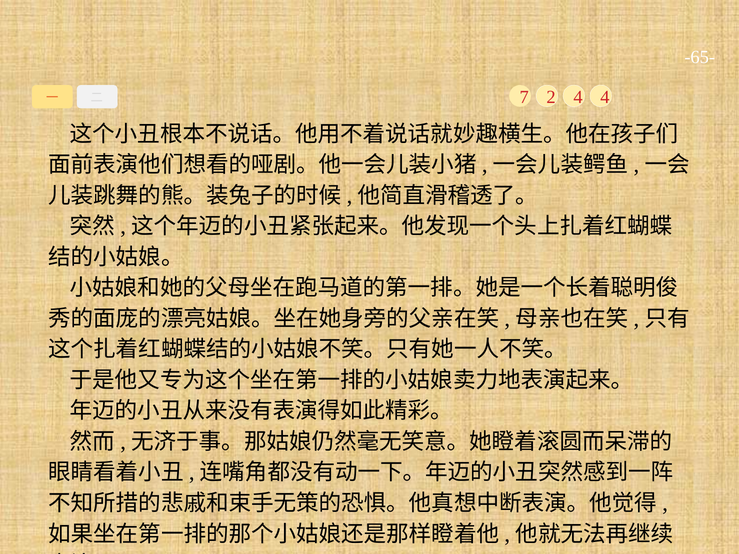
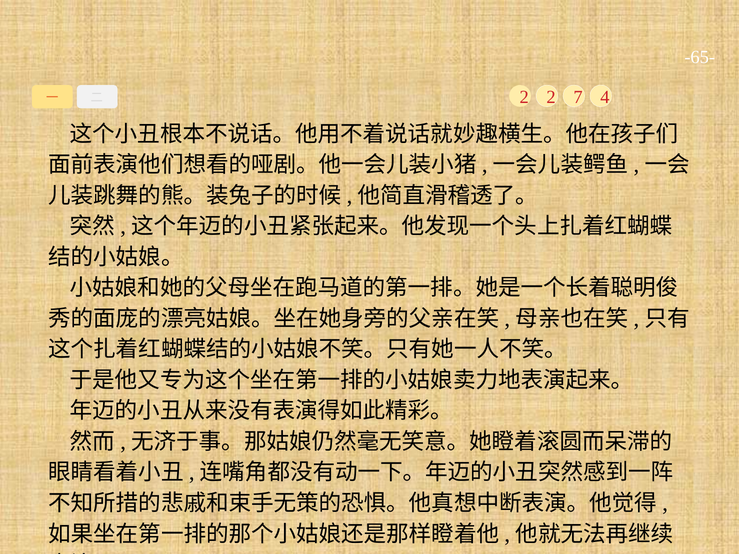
7 at (524, 97): 7 -> 2
2 4: 4 -> 7
